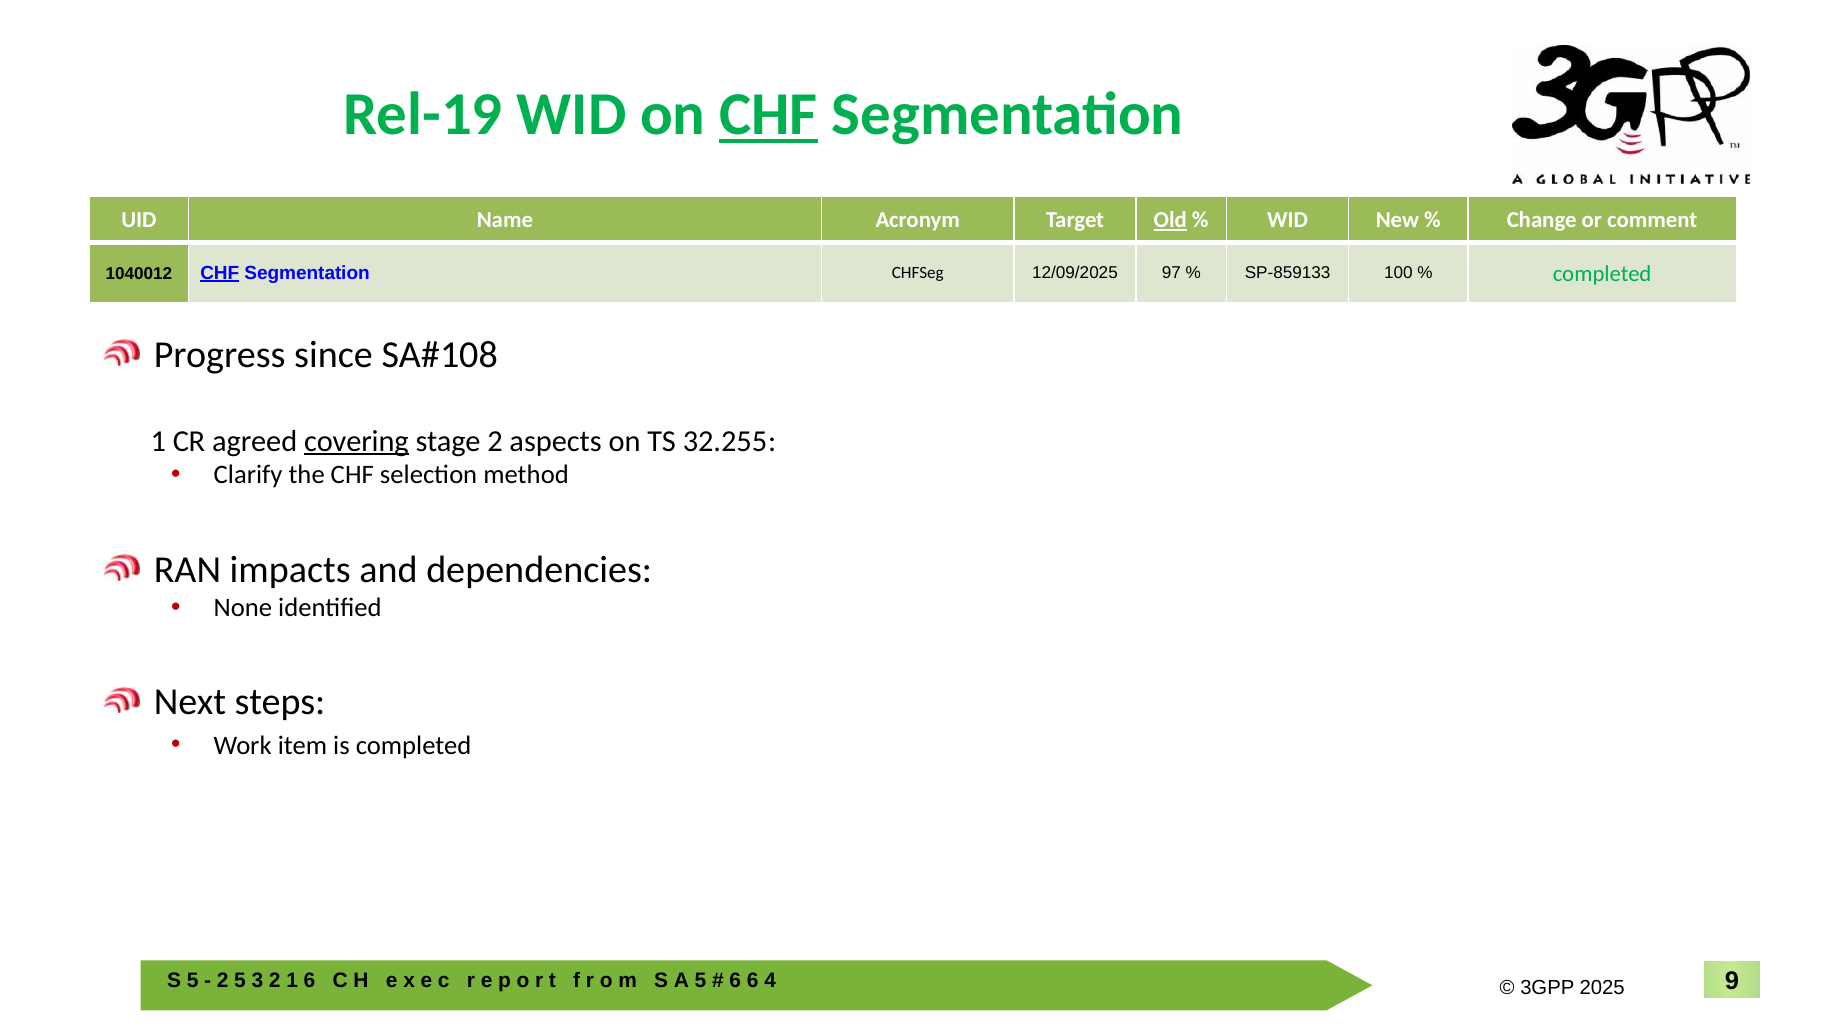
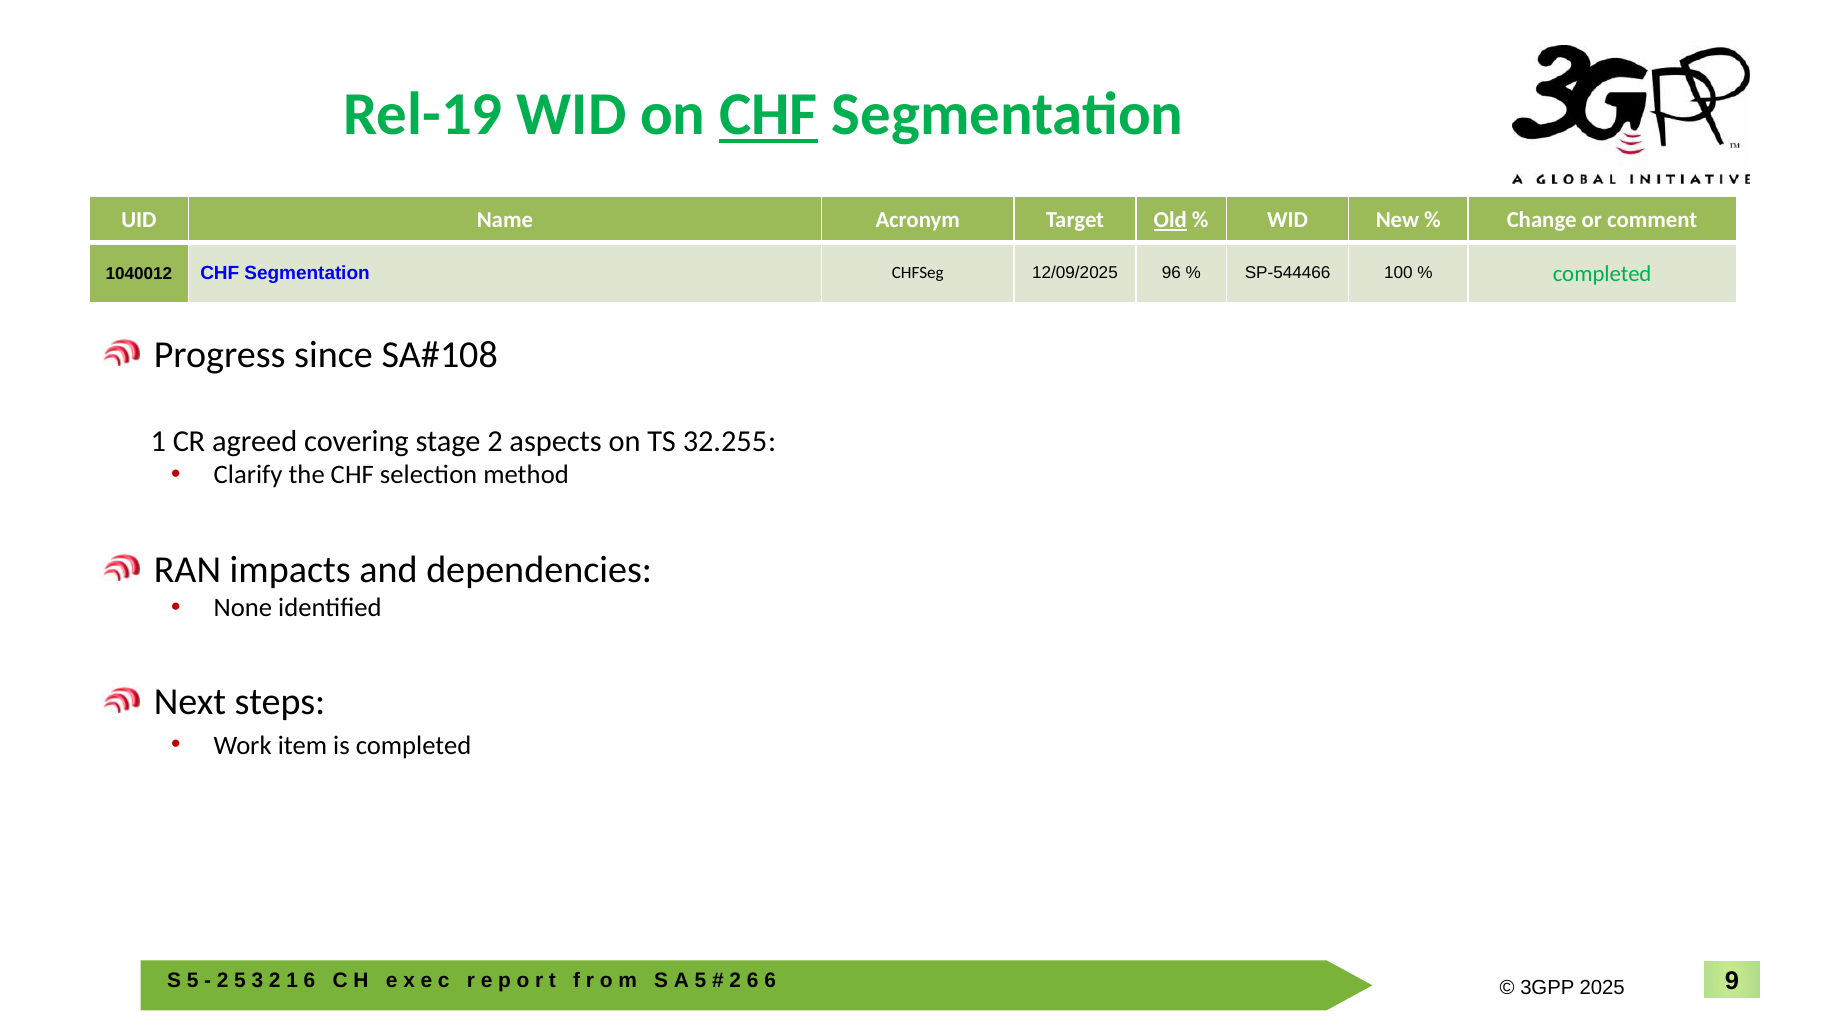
CHF at (220, 273) underline: present -> none
97: 97 -> 96
SP-859133: SP-859133 -> SP-544466
covering underline: present -> none
6 at (735, 981): 6 -> 2
4 at (770, 981): 4 -> 6
